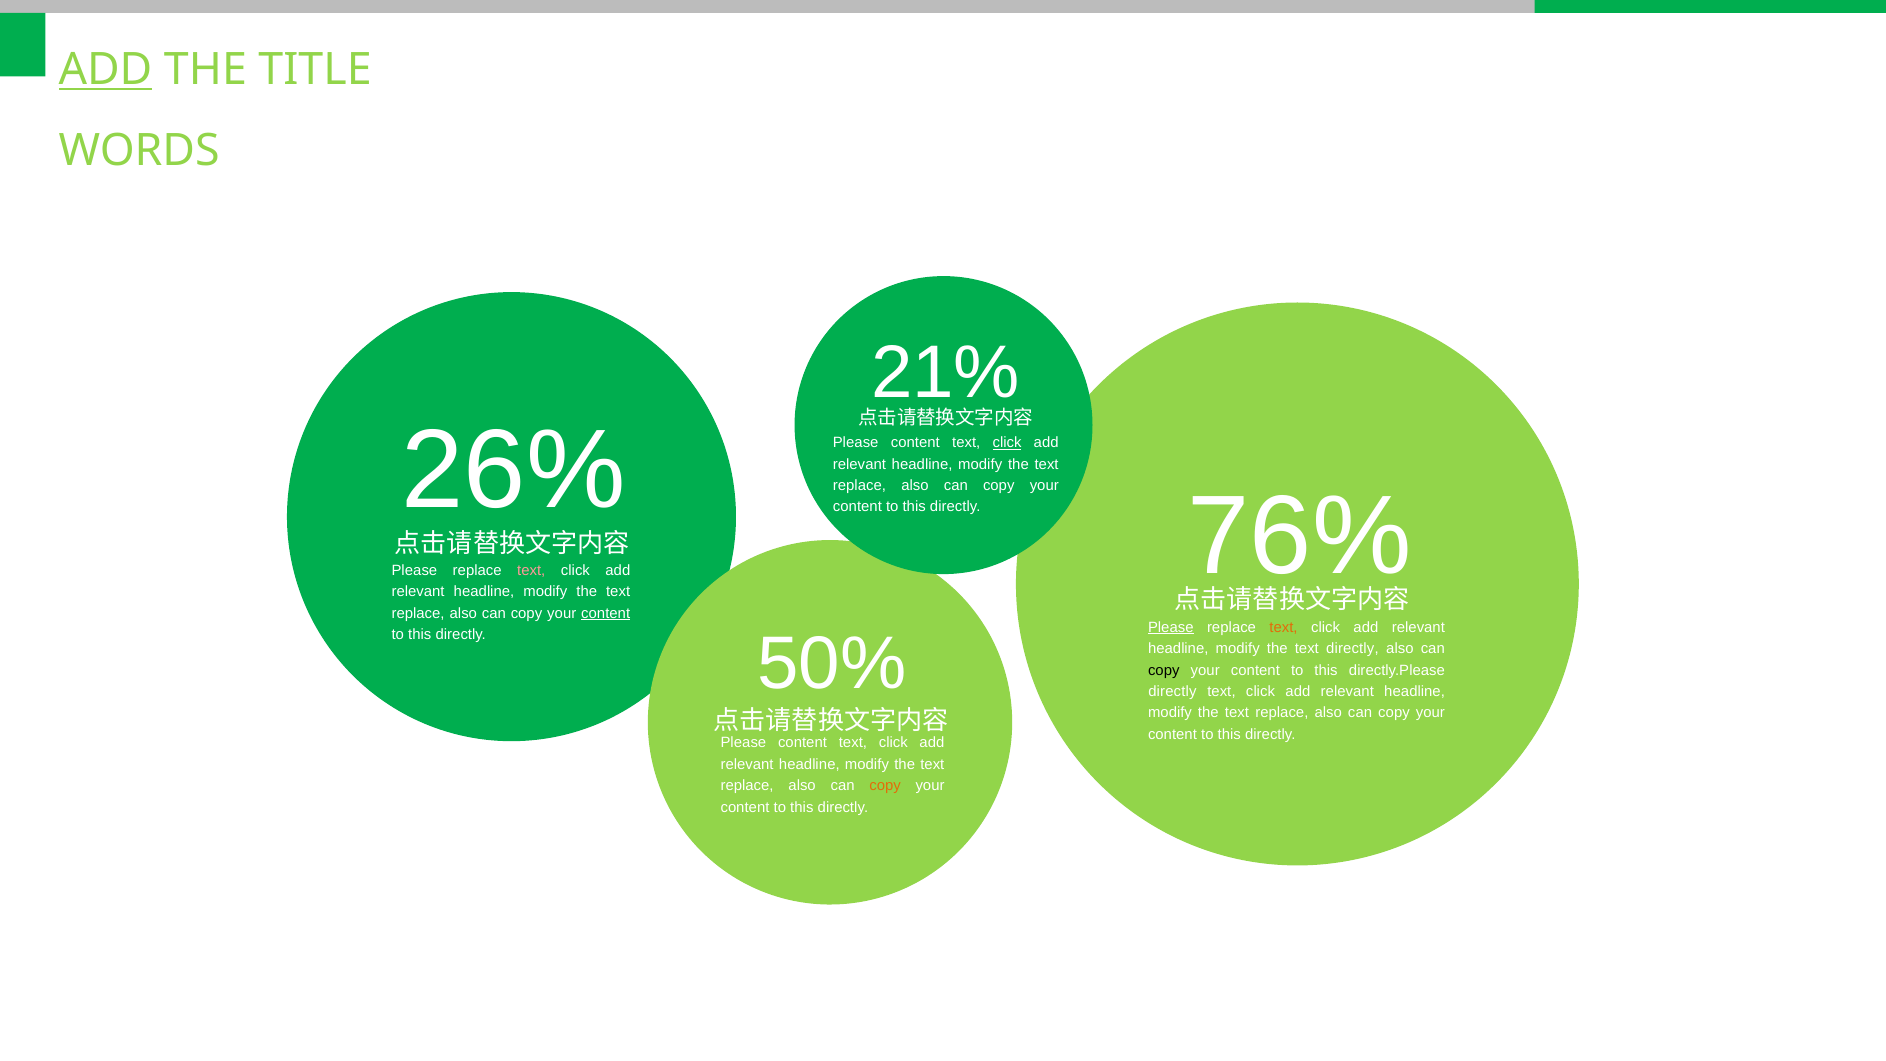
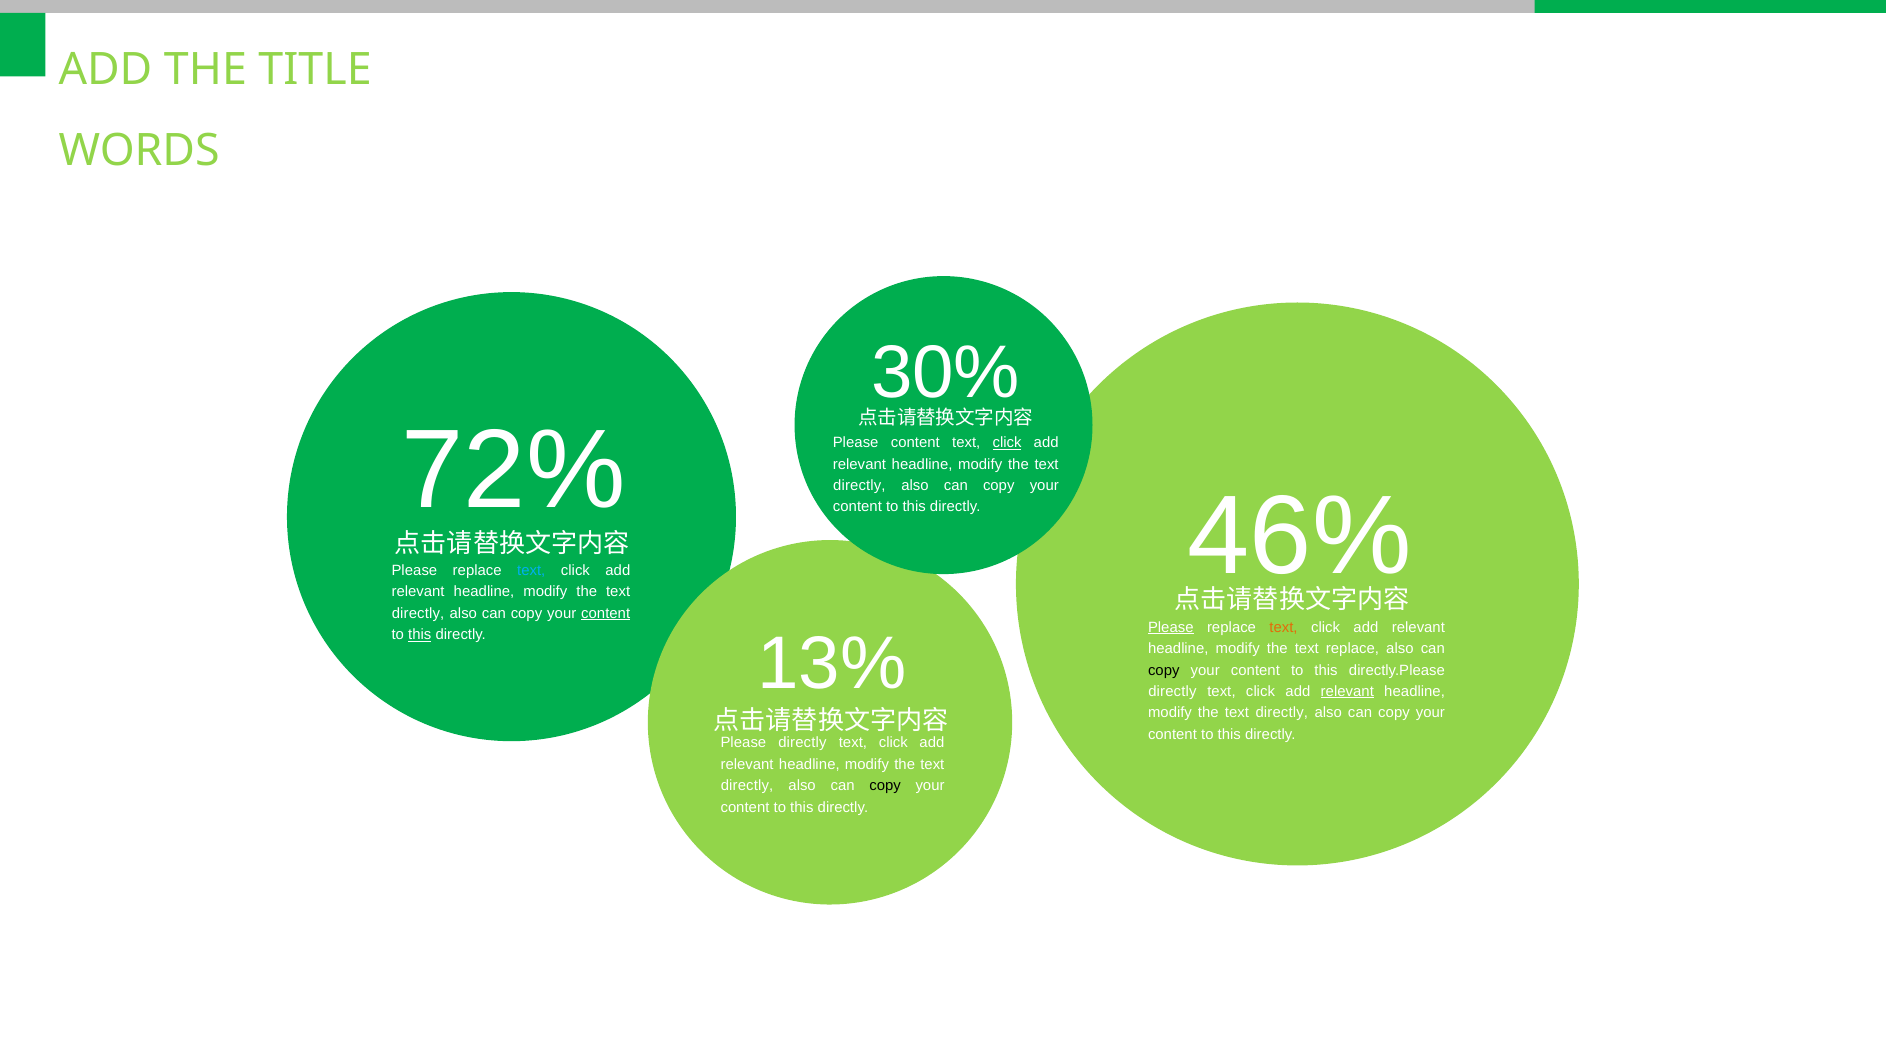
ADD at (105, 70) underline: present -> none
21%: 21% -> 30%
26%: 26% -> 72%
replace at (859, 486): replace -> directly
76%: 76% -> 46%
text at (531, 570) colour: pink -> light blue
replace at (418, 613): replace -> directly
this at (420, 635) underline: none -> present
50%: 50% -> 13%
text directly: directly -> replace
relevant at (1347, 691) underline: none -> present
replace at (1282, 713): replace -> directly
content at (802, 743): content -> directly
replace at (747, 786): replace -> directly
copy at (885, 786) colour: orange -> black
